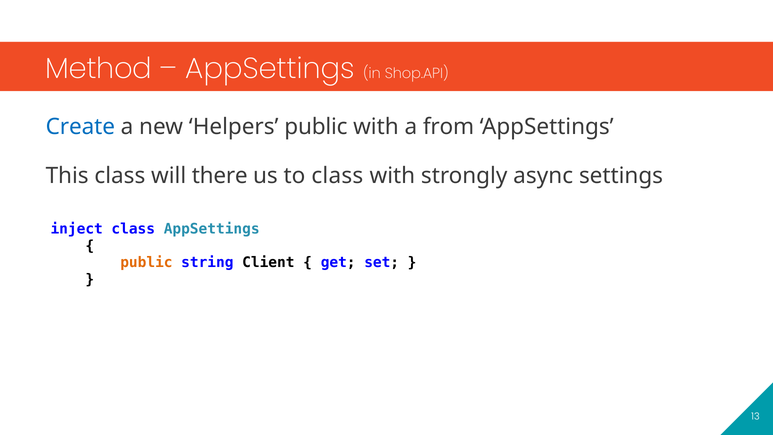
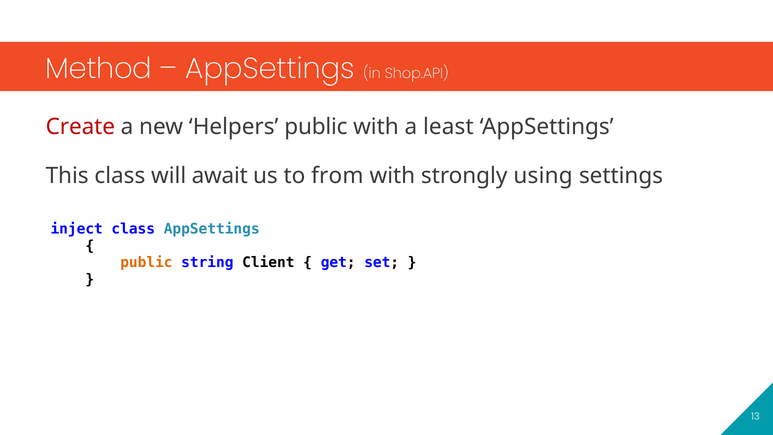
Create colour: blue -> red
from: from -> least
there: there -> await
to class: class -> from
async: async -> using
